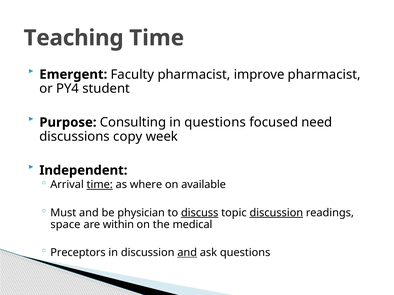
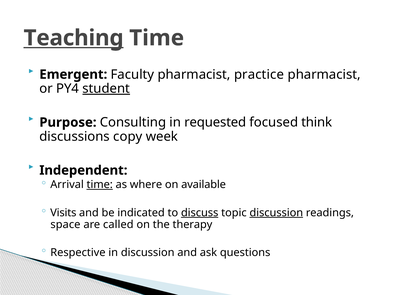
Teaching underline: none -> present
improve: improve -> practice
student underline: none -> present
in questions: questions -> requested
need: need -> think
Must: Must -> Visits
physician: physician -> indicated
within: within -> called
medical: medical -> therapy
Preceptors: Preceptors -> Respective
and at (187, 253) underline: present -> none
